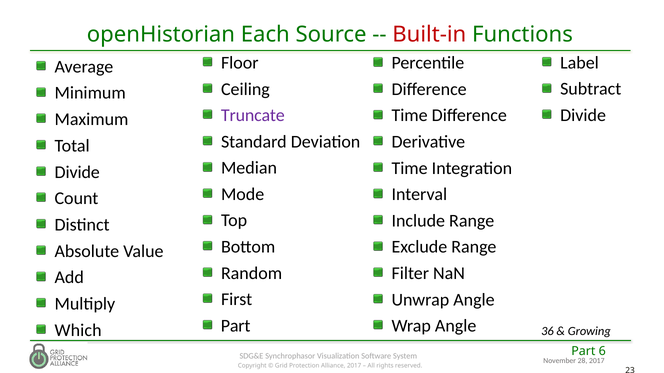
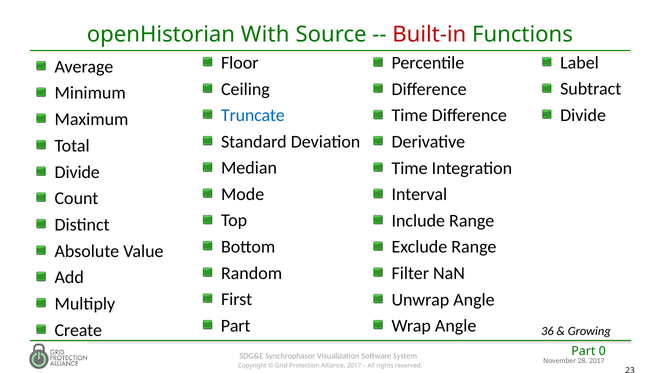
Each: Each -> With
Truncate colour: purple -> blue
Which: Which -> Create
6: 6 -> 0
